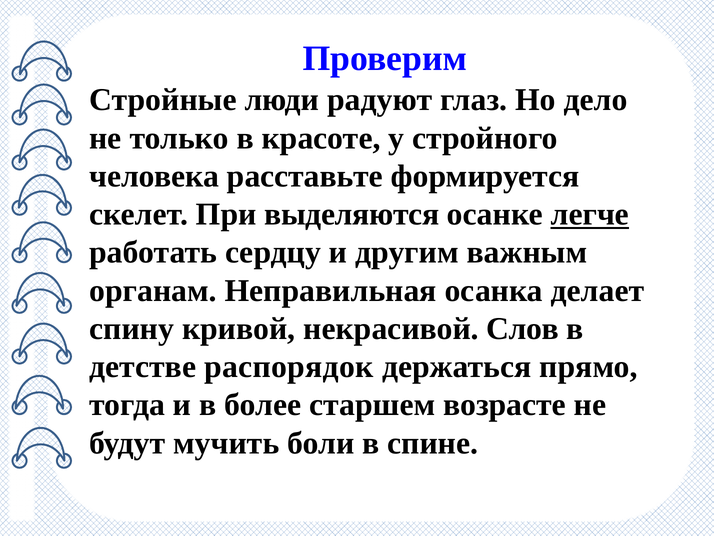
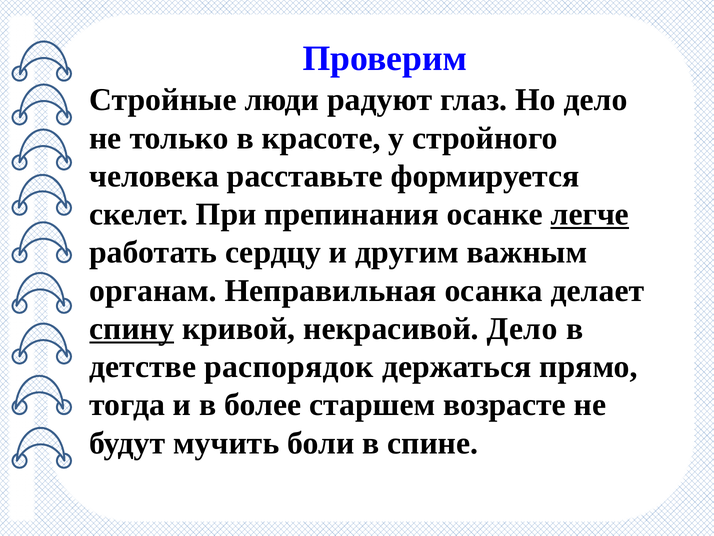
выделяются: выделяются -> препинания
спину underline: none -> present
некрасивой Слов: Слов -> Дело
